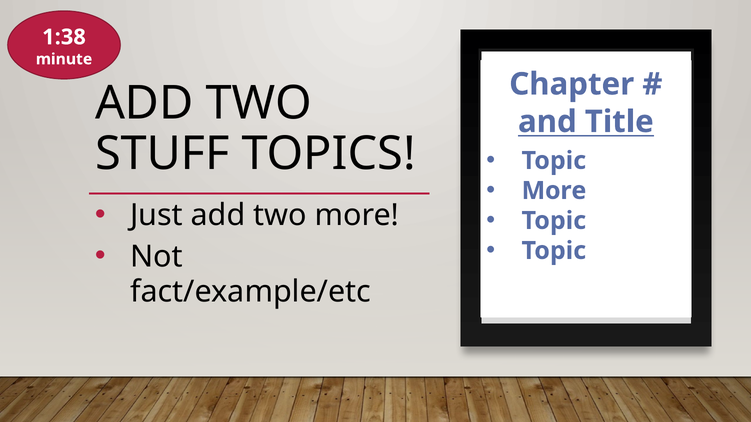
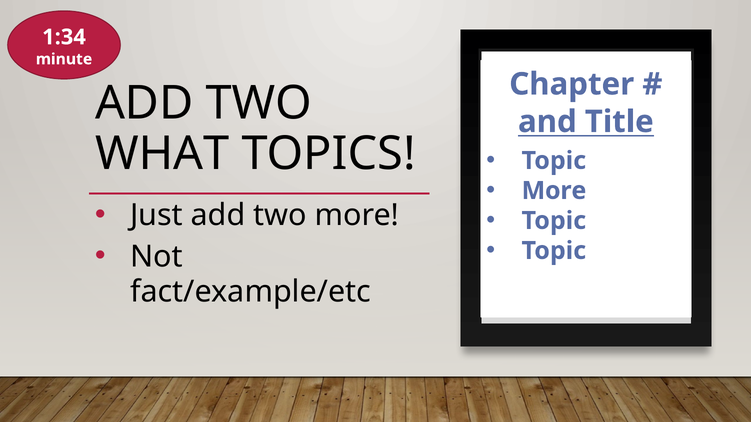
1:38: 1:38 -> 1:34
STUFF: STUFF -> WHAT
